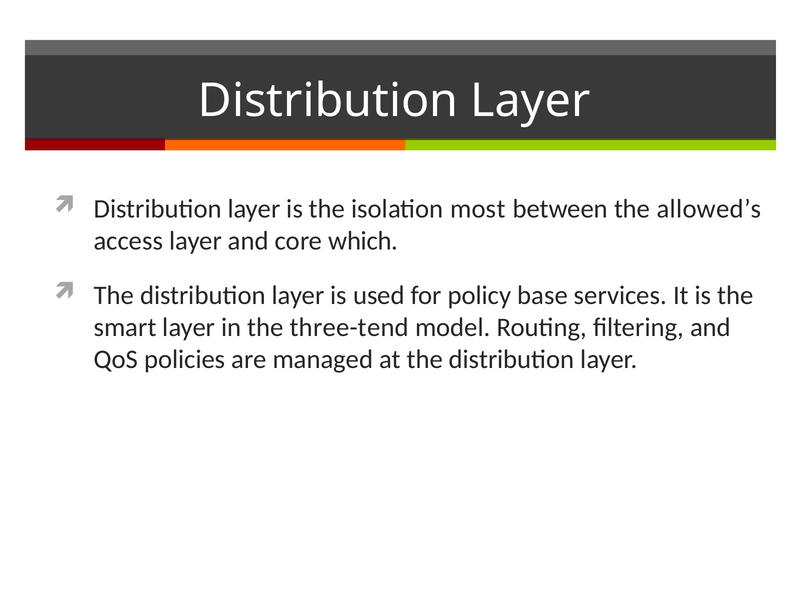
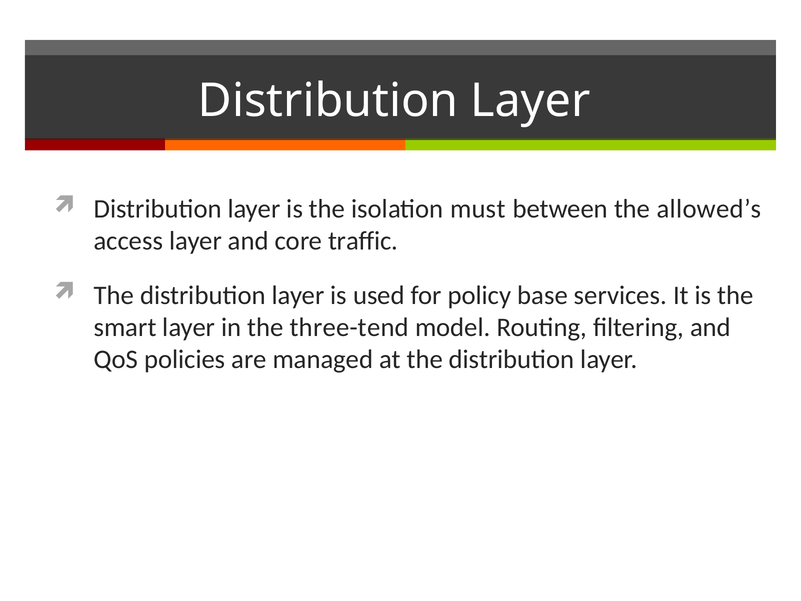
most: most -> must
which: which -> traffic
